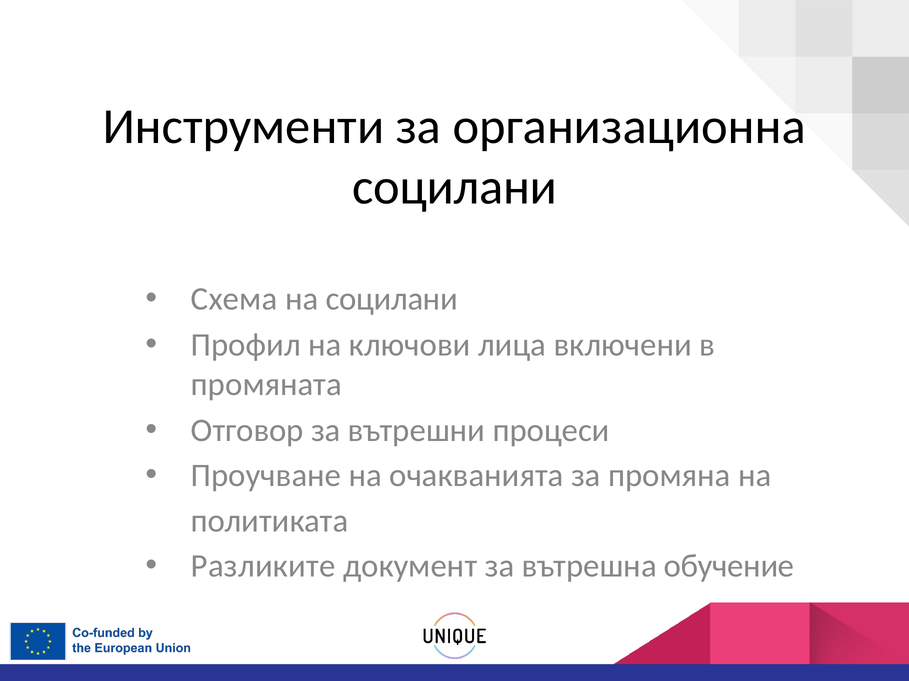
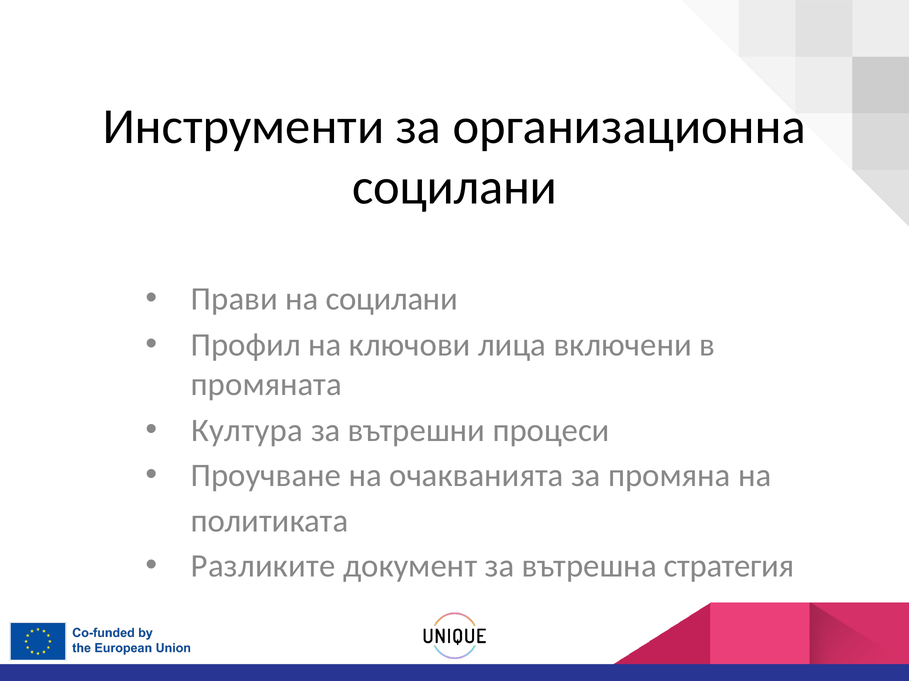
Схема: Схема -> Прави
Отговор: Отговор -> Култура
обучение: обучение -> стратегия
